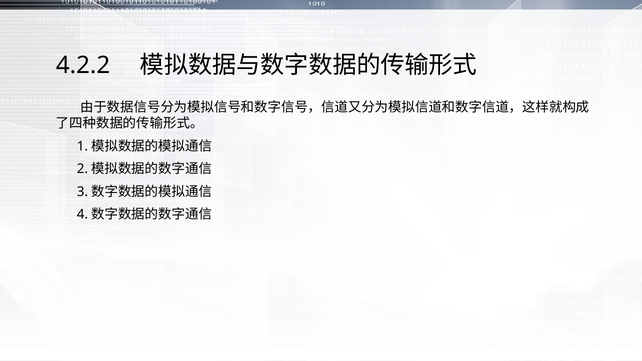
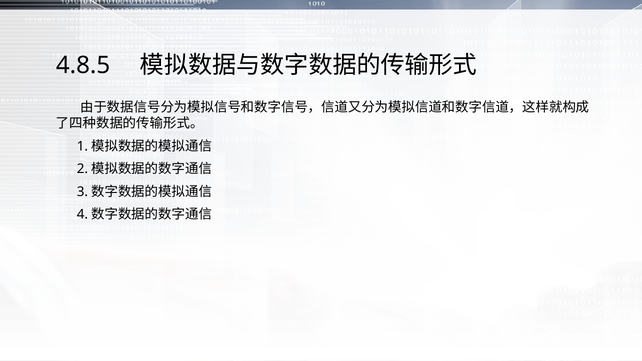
4.2.2: 4.2.2 -> 4.8.5
